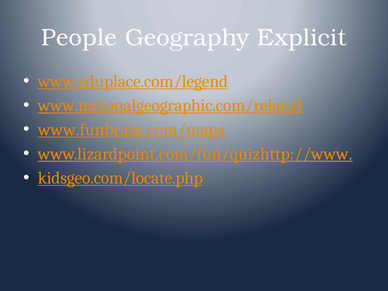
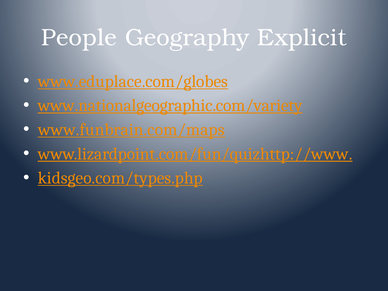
www.eduplace.com/legend: www.eduplace.com/legend -> www.eduplace.com/globes
www.nationalgeographic.com/related: www.nationalgeographic.com/related -> www.nationalgeographic.com/variety
kidsgeo.com/locate.php: kidsgeo.com/locate.php -> kidsgeo.com/types.php
